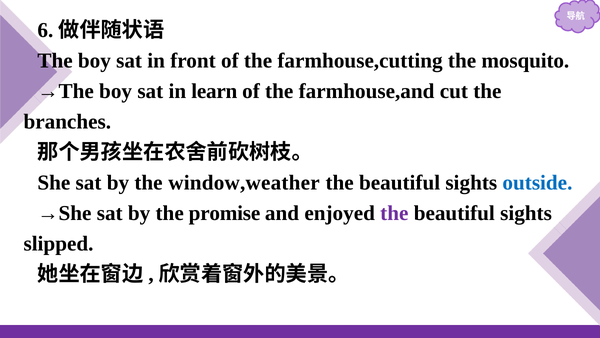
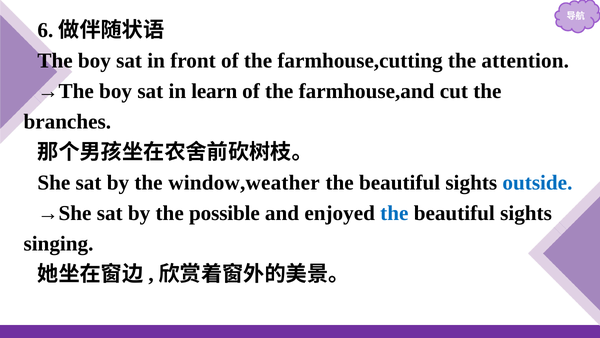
mosquito: mosquito -> attention
promise: promise -> possible
the at (394, 213) colour: purple -> blue
slipped: slipped -> singing
